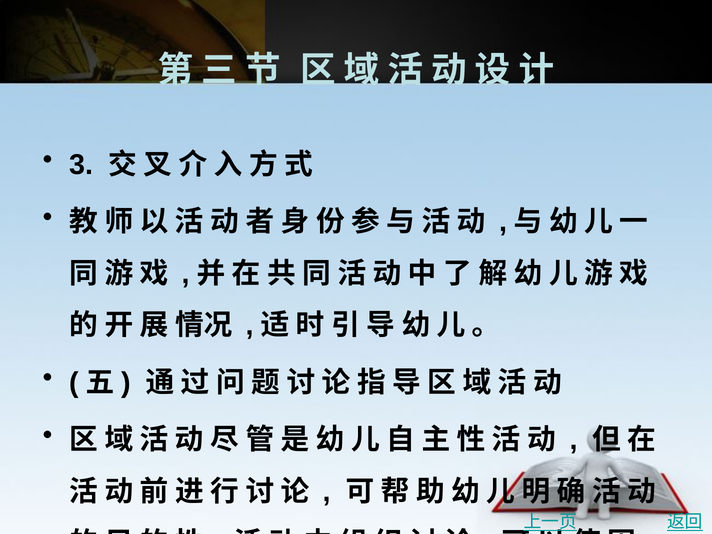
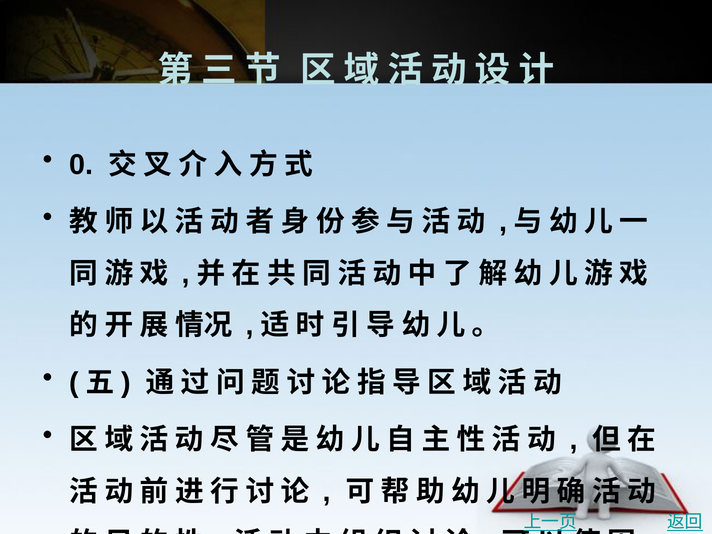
3: 3 -> 0
